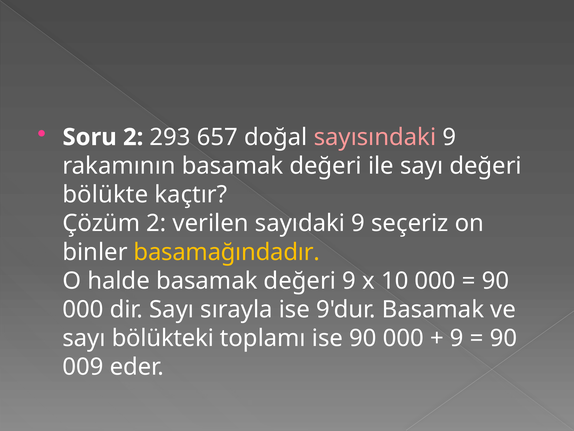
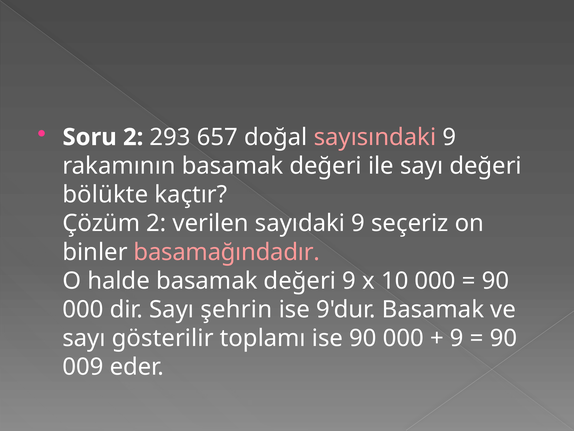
basamağındadır colour: yellow -> pink
sırayla: sırayla -> şehrin
bölükteki: bölükteki -> gösterilir
